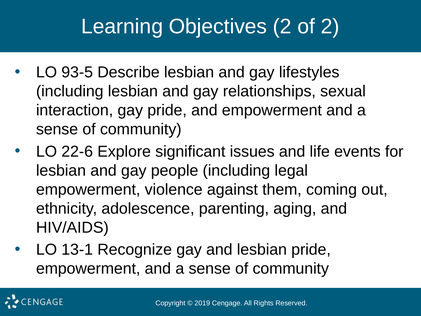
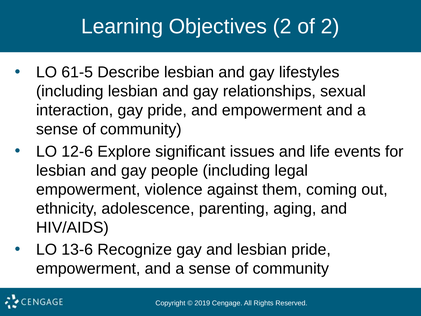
93-5: 93-5 -> 61-5
22-6: 22-6 -> 12-6
13-1: 13-1 -> 13-6
